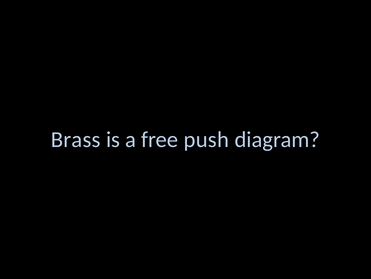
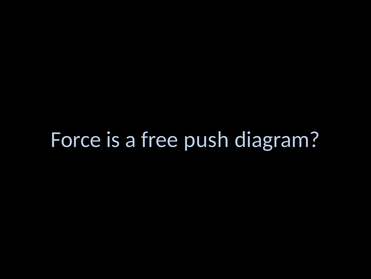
Brass: Brass -> Force
